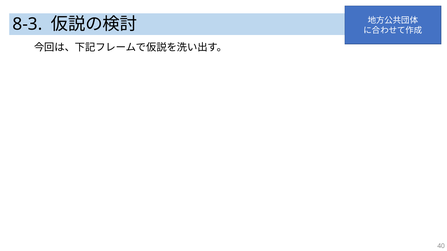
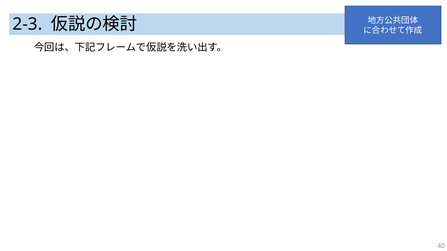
8-3: 8-3 -> 2-3
